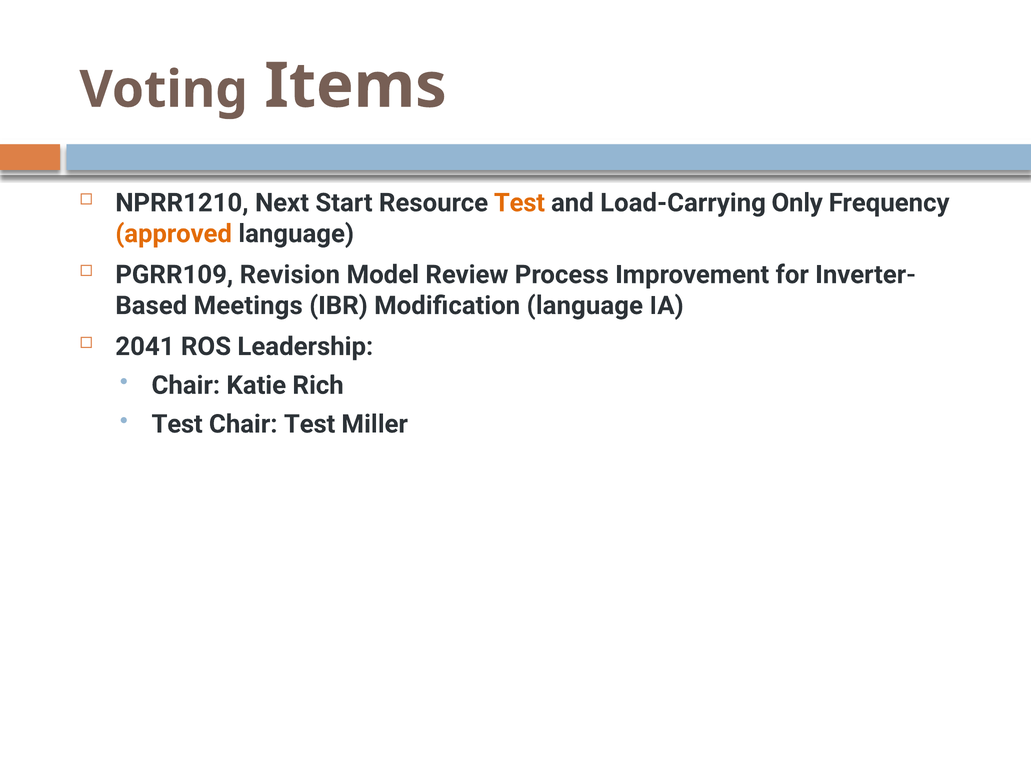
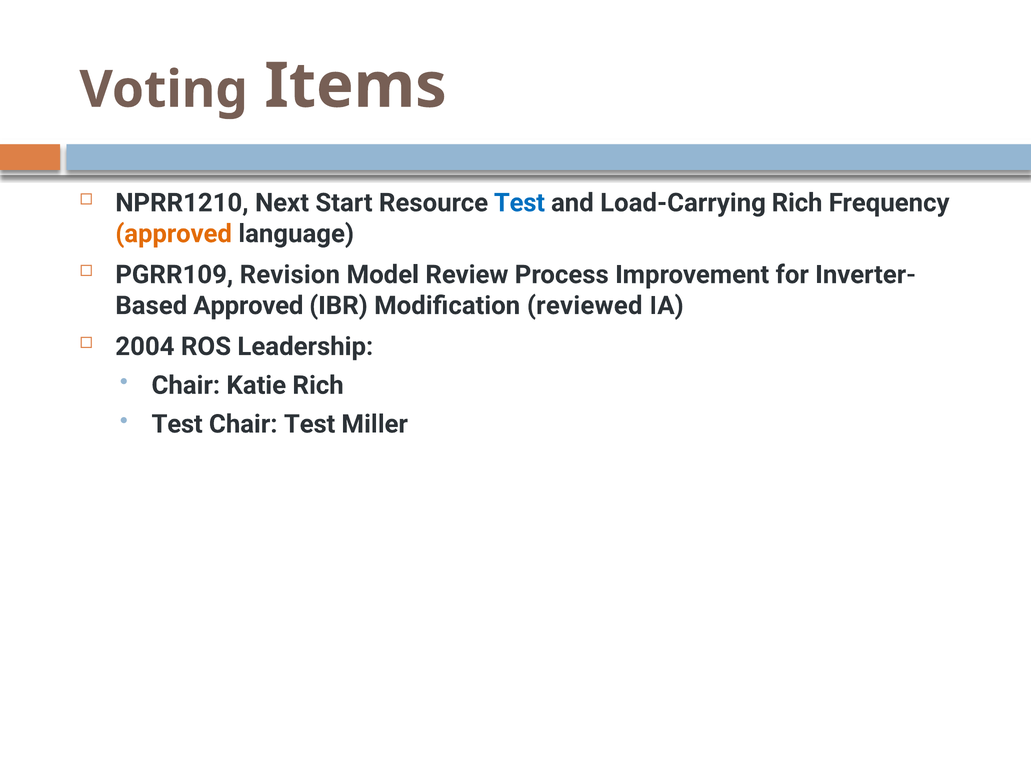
Test at (519, 203) colour: orange -> blue
Load-Carrying Only: Only -> Rich
Meetings at (248, 306): Meetings -> Approved
Modification language: language -> reviewed
2041: 2041 -> 2004
